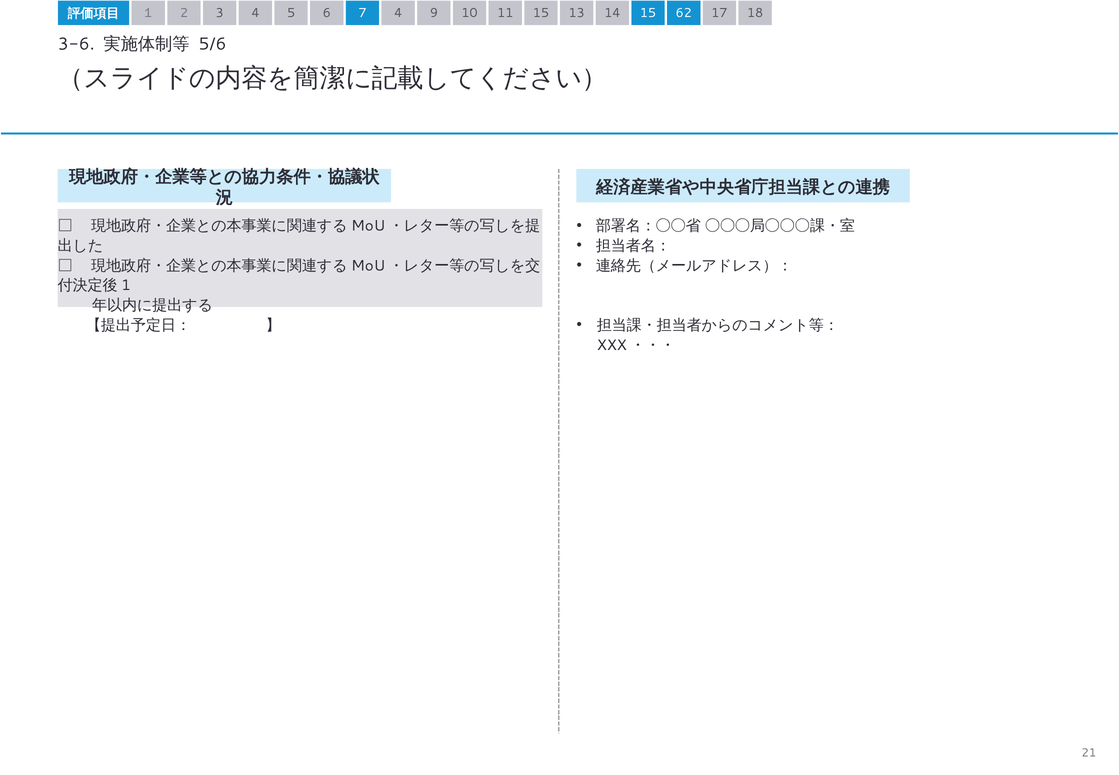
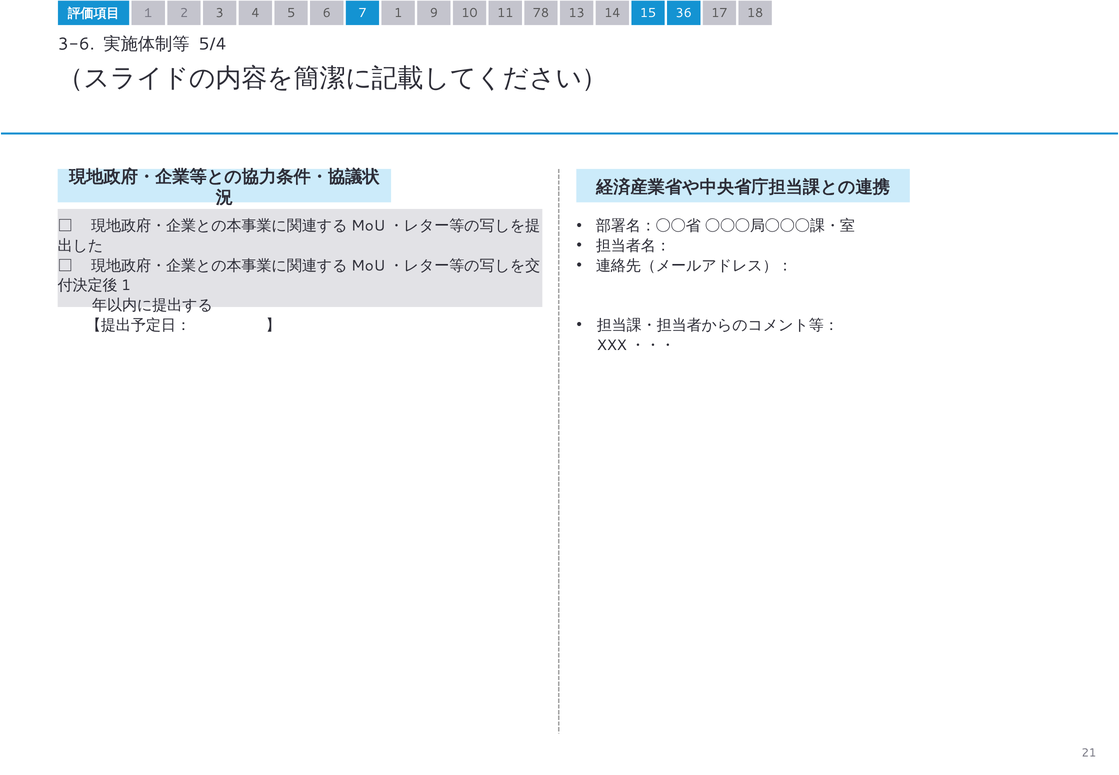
6 4: 4 -> 1
11 15: 15 -> 78
62: 62 -> 36
5/6: 5/6 -> 5/4
